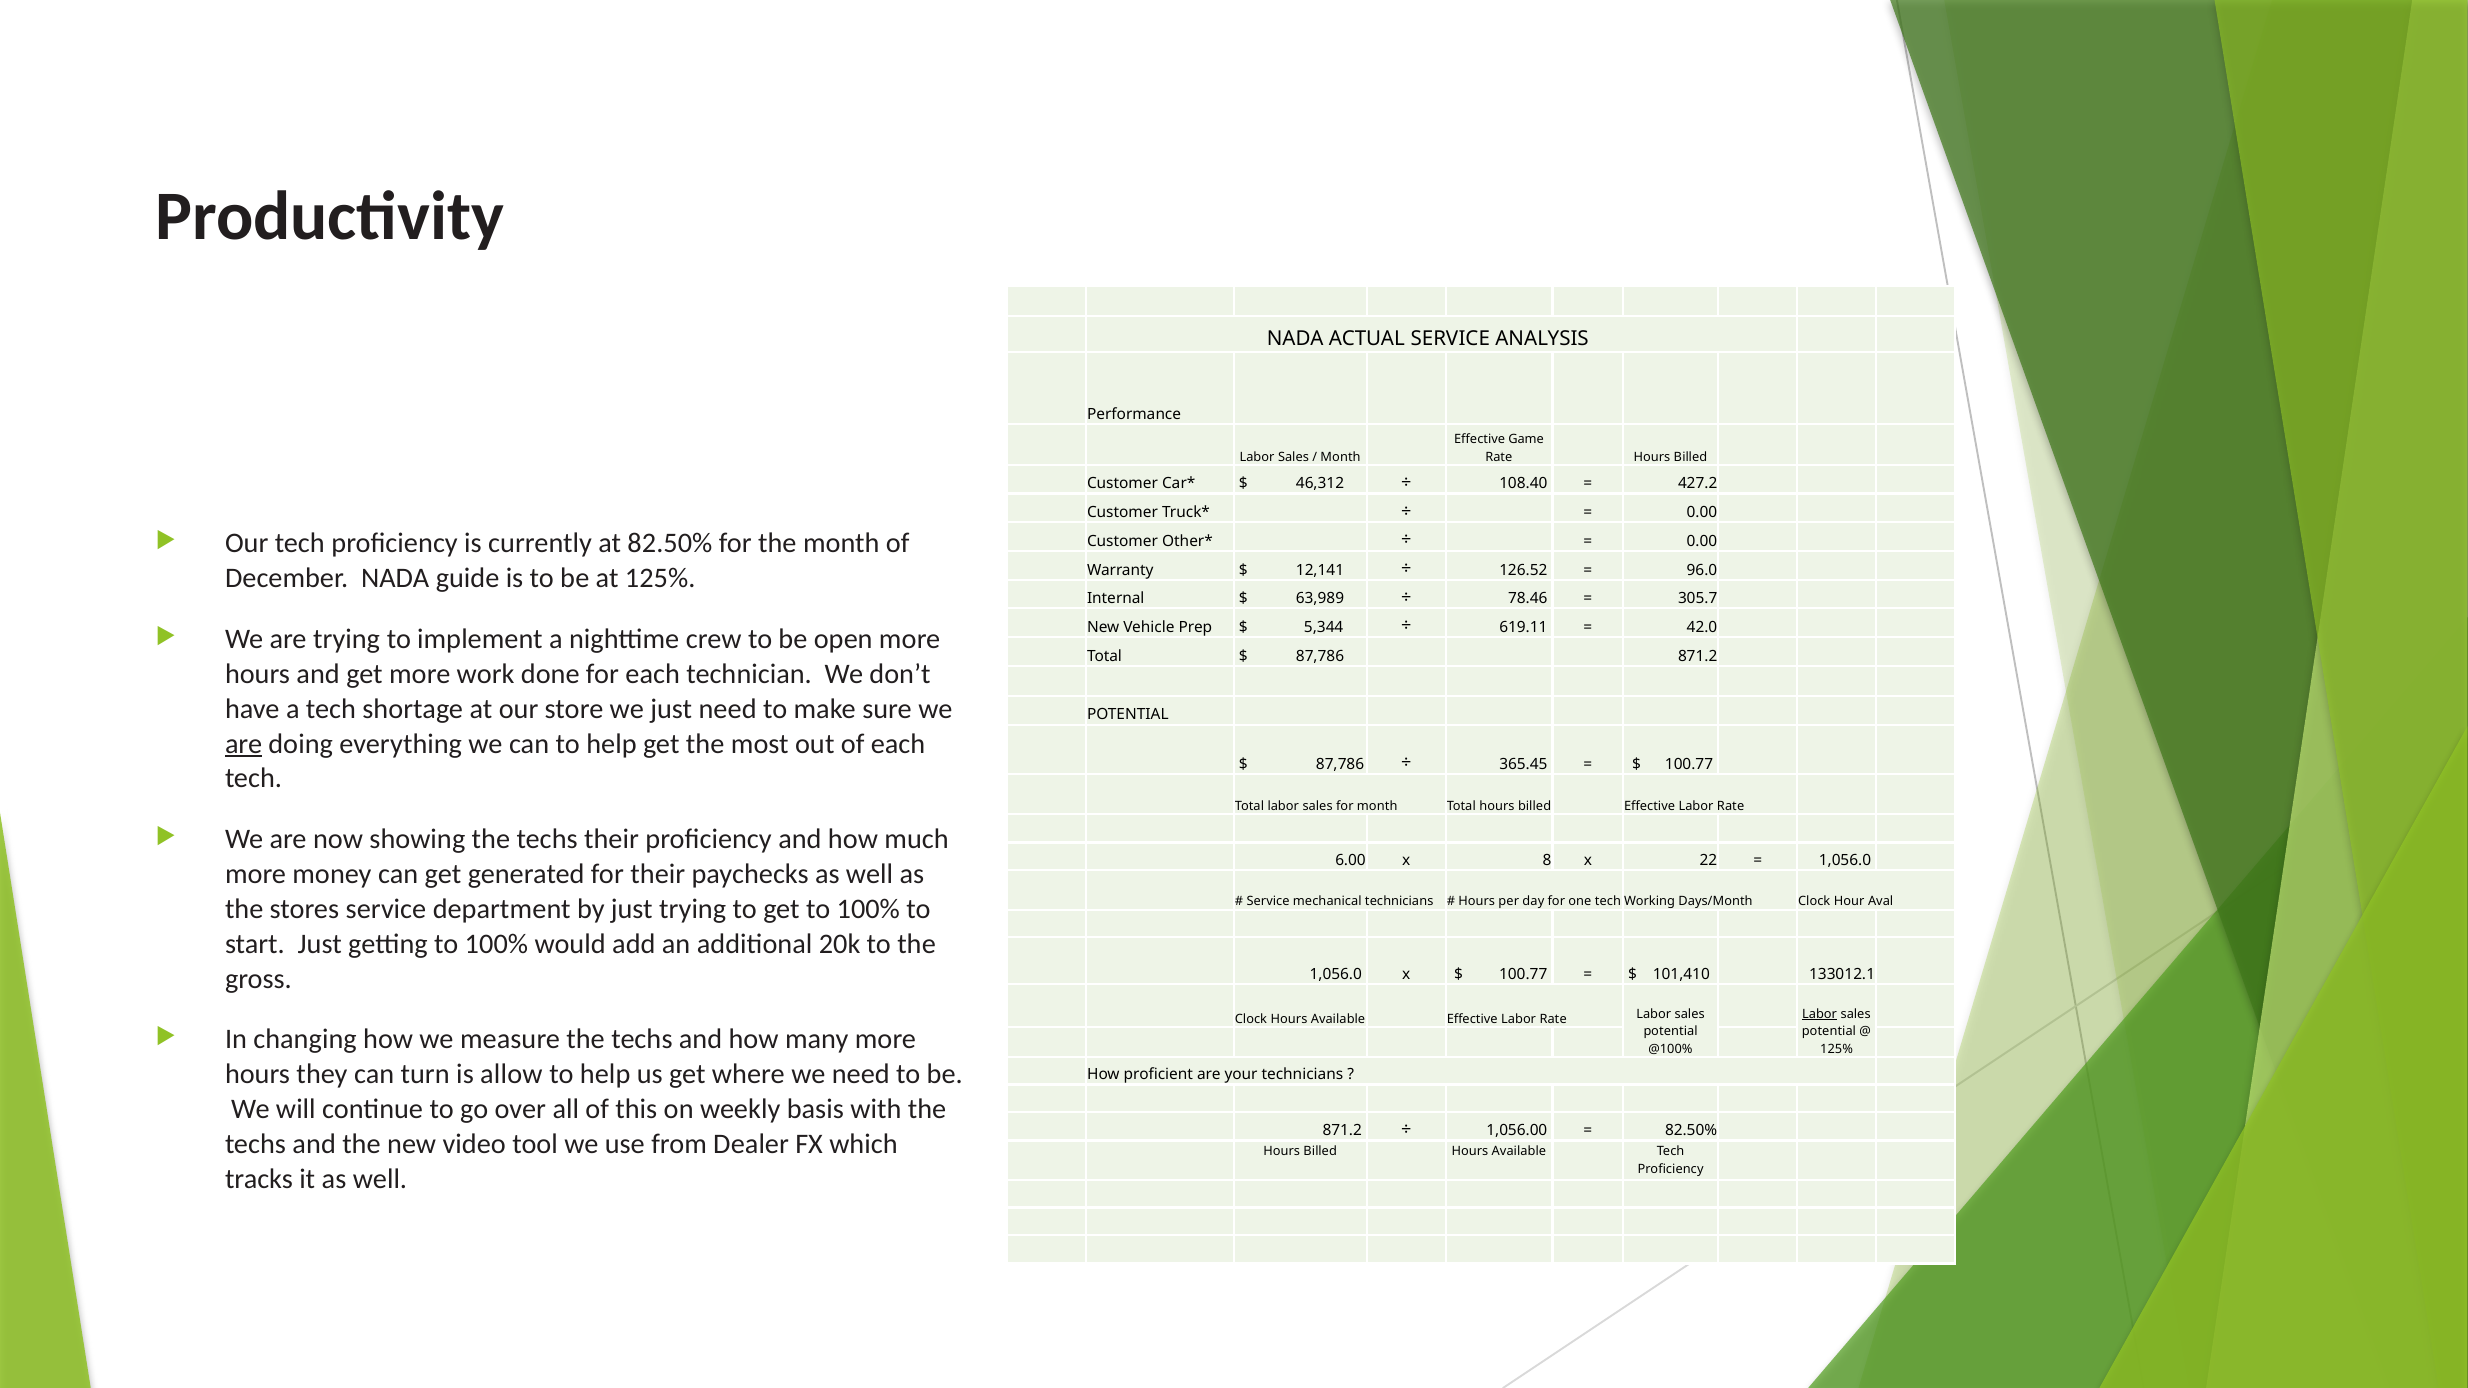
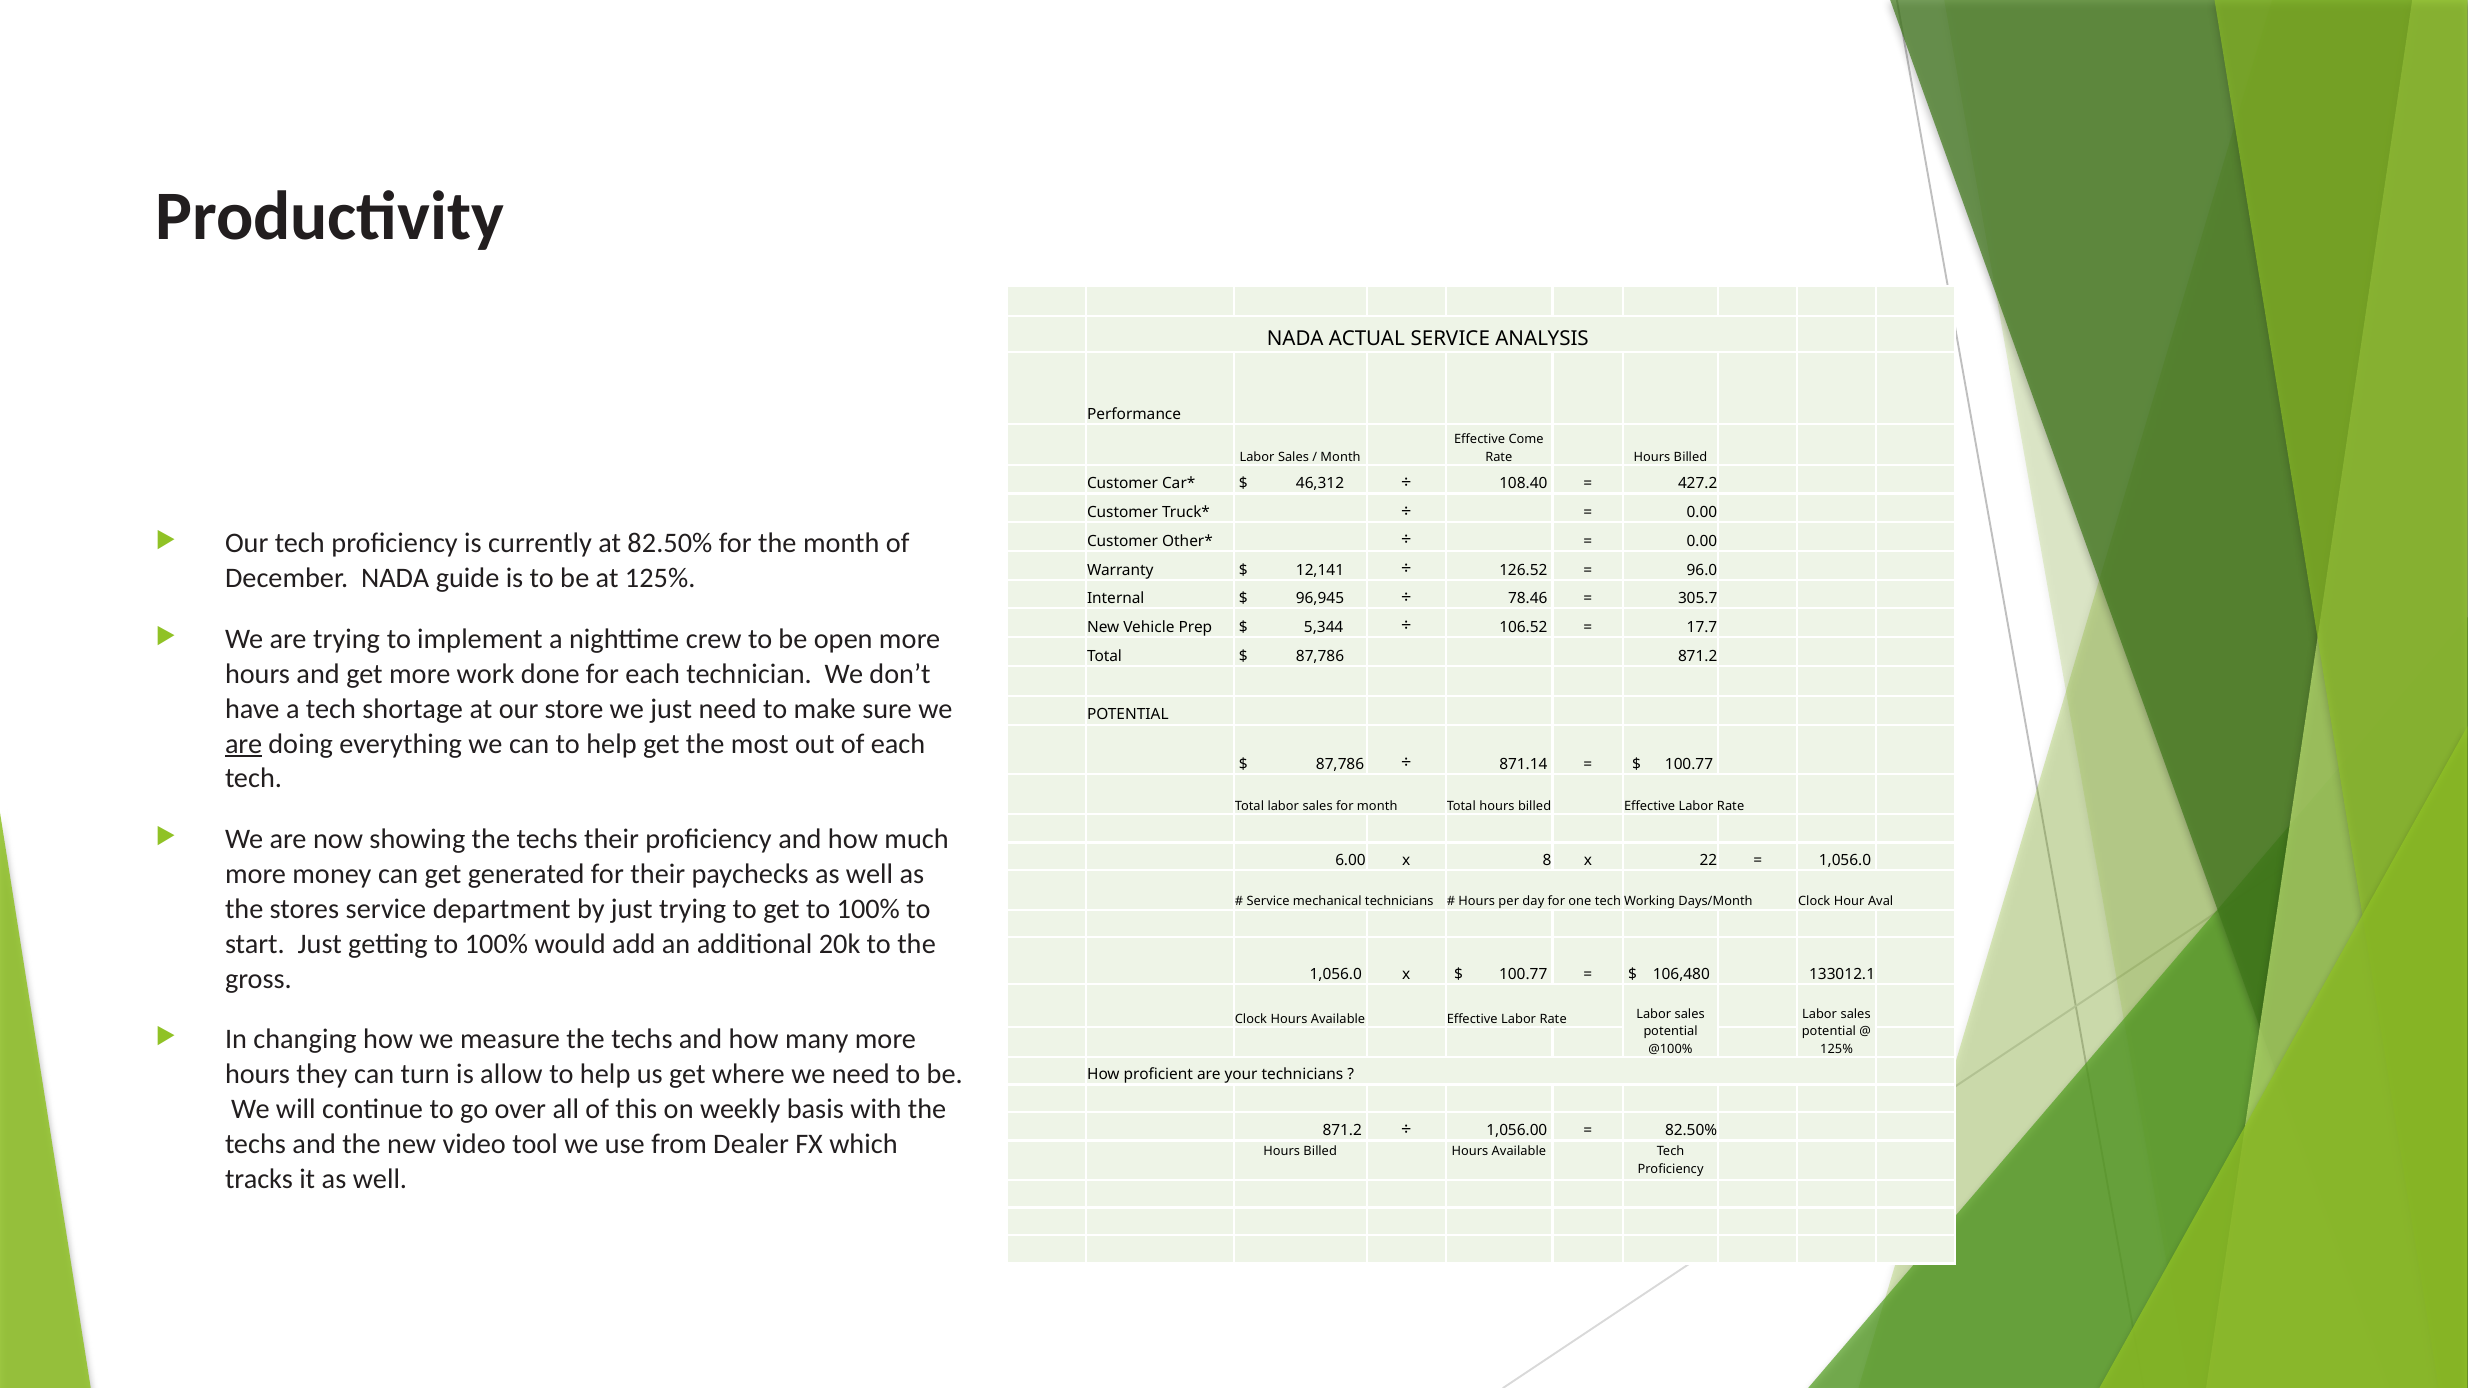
Game: Game -> Come
63,989: 63,989 -> 96,945
619.11: 619.11 -> 106.52
42.0: 42.0 -> 17.7
365.45: 365.45 -> 871.14
101,410: 101,410 -> 106,480
Labor at (1820, 1014) underline: present -> none
